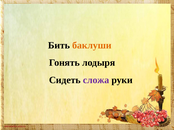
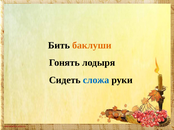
сложа colour: purple -> blue
